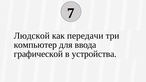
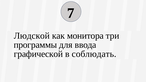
передачи: передачи -> монитора
компьютер: компьютер -> программы
устройства: устройства -> соблюдать
